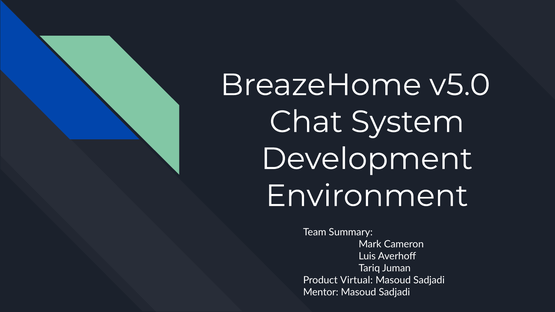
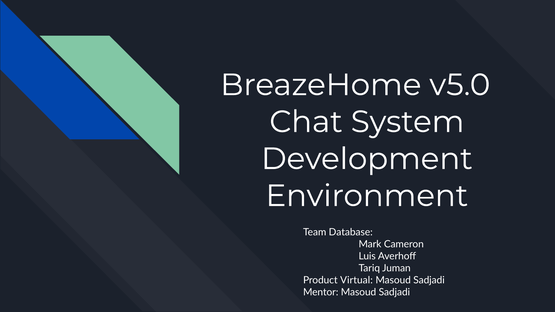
Summary: Summary -> Database
